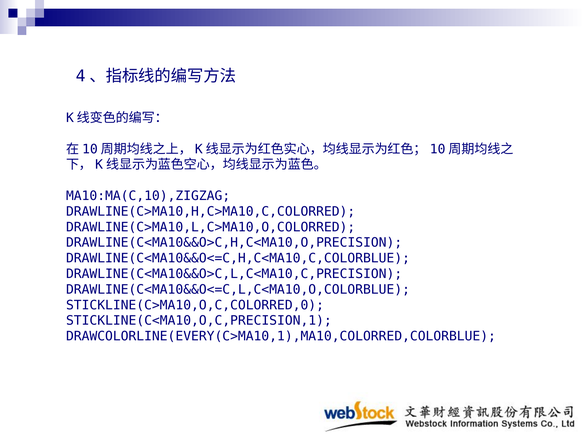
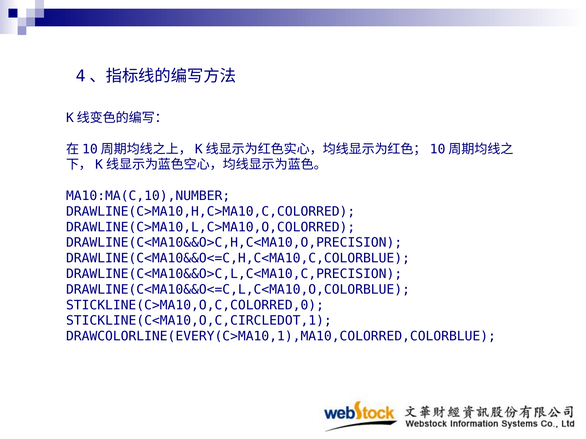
MA10:MA(C,10),ZIGZAG: MA10:MA(C,10),ZIGZAG -> MA10:MA(C,10),NUMBER
STICKLINE(C<MA10,O,C,PRECISION,1: STICKLINE(C<MA10,O,C,PRECISION,1 -> STICKLINE(C<MA10,O,C,CIRCLEDOT,1
